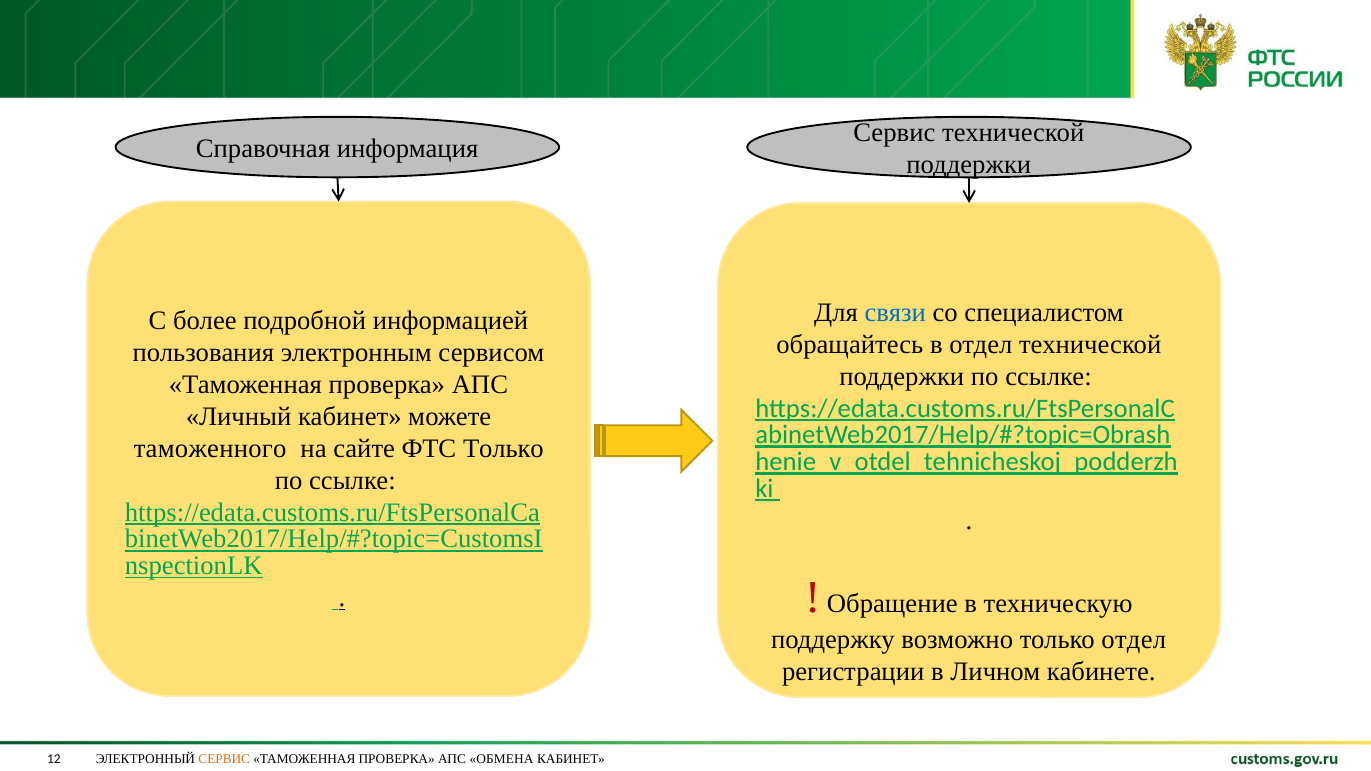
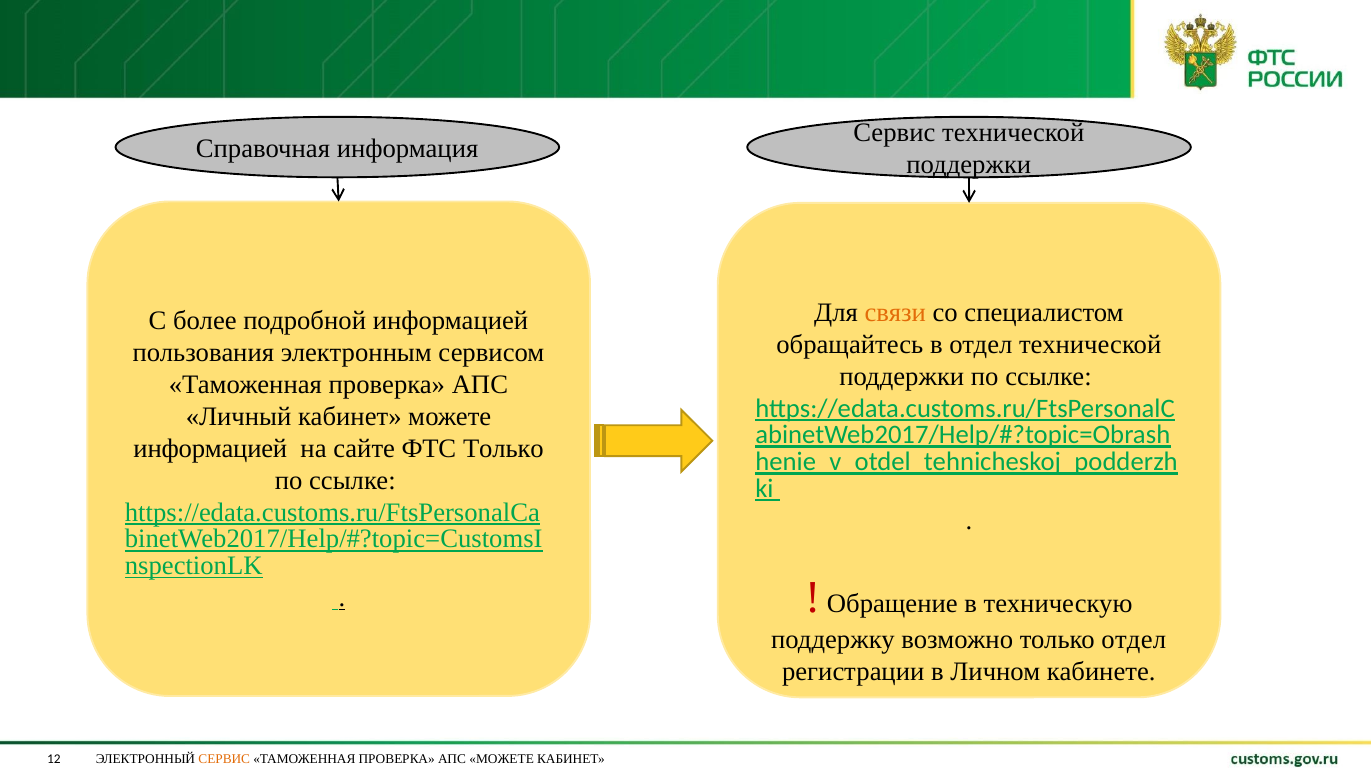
связи colour: blue -> orange
таможенного at (210, 448): таможенного -> информацией
АПС ОБМЕНА: ОБМЕНА -> МОЖЕТЕ
